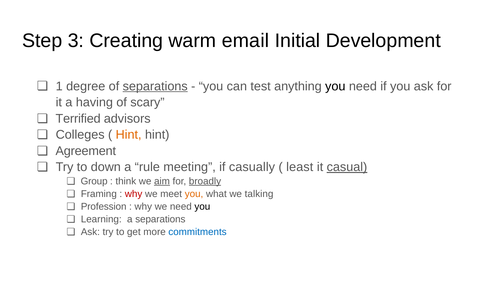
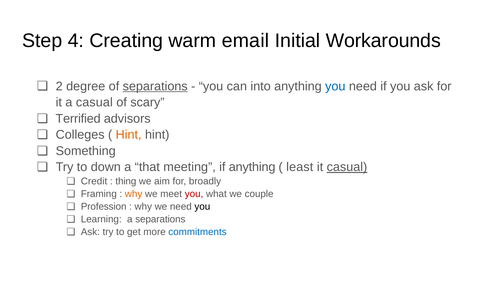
3: 3 -> 4
Development: Development -> Workarounds
1: 1 -> 2
test: test -> into
you at (335, 86) colour: black -> blue
a having: having -> casual
Agreement: Agreement -> Something
rule: rule -> that
if casually: casually -> anything
Group: Group -> Credit
think: think -> thing
aim underline: present -> none
broadly underline: present -> none
why at (134, 194) colour: red -> orange
you at (194, 194) colour: orange -> red
talking: talking -> couple
